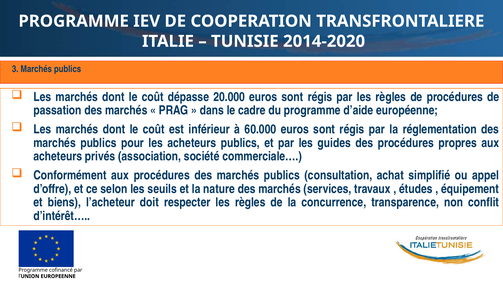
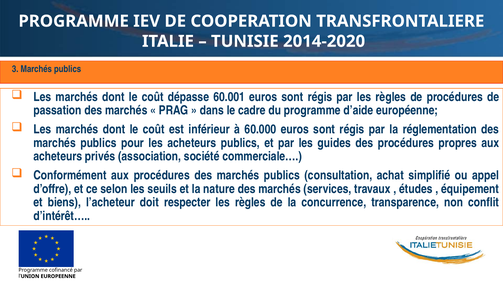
20.000: 20.000 -> 60.001
